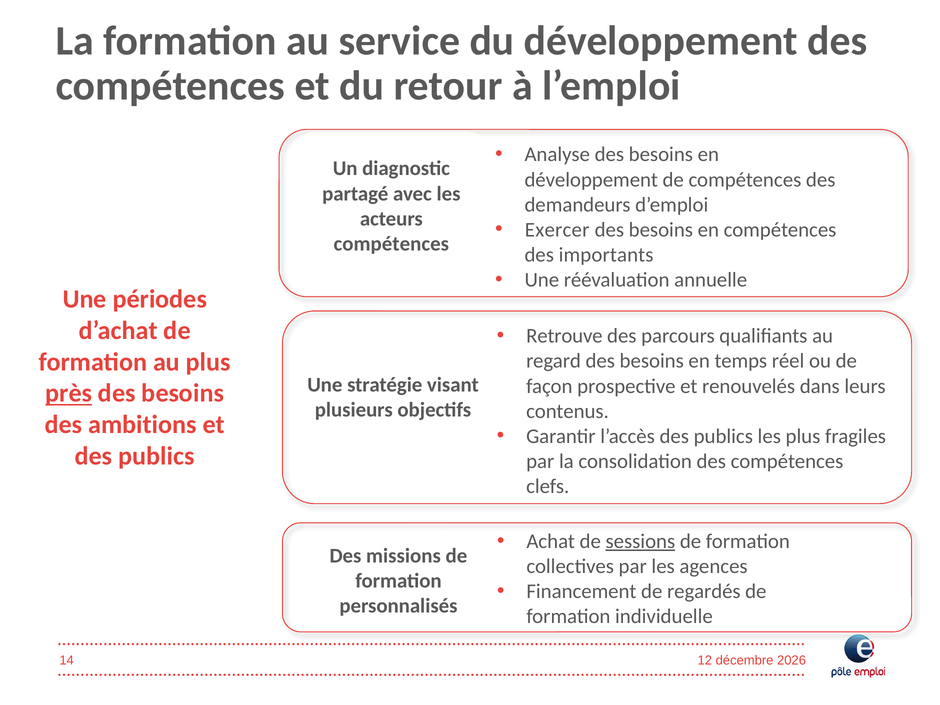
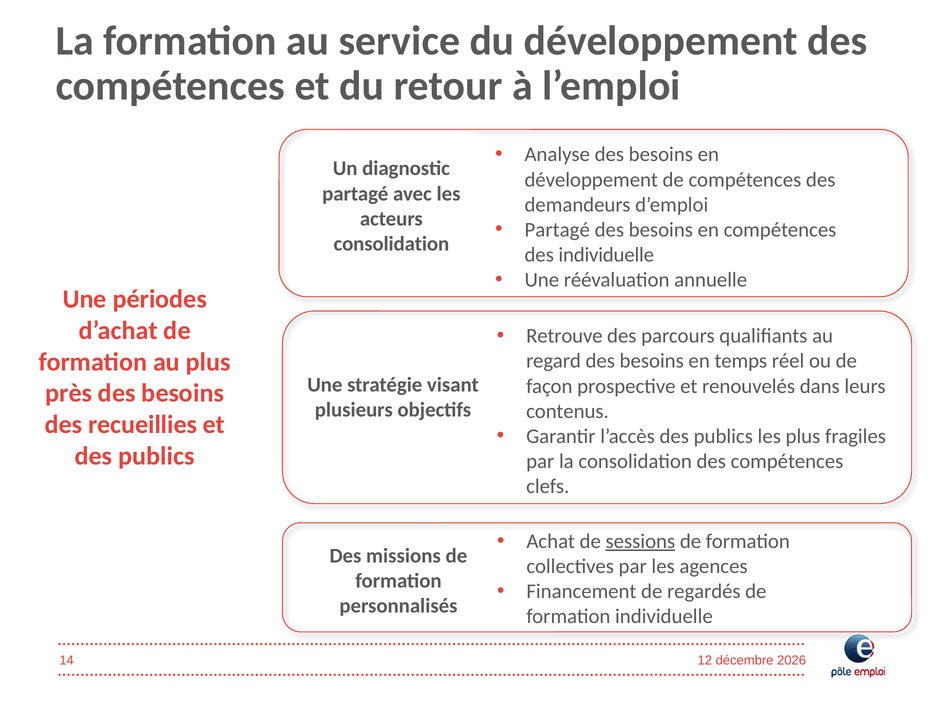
Exercer at (557, 230): Exercer -> Partagé
compétences at (391, 244): compétences -> consolidation
des importants: importants -> individuelle
près underline: present -> none
ambitions: ambitions -> recueillies
